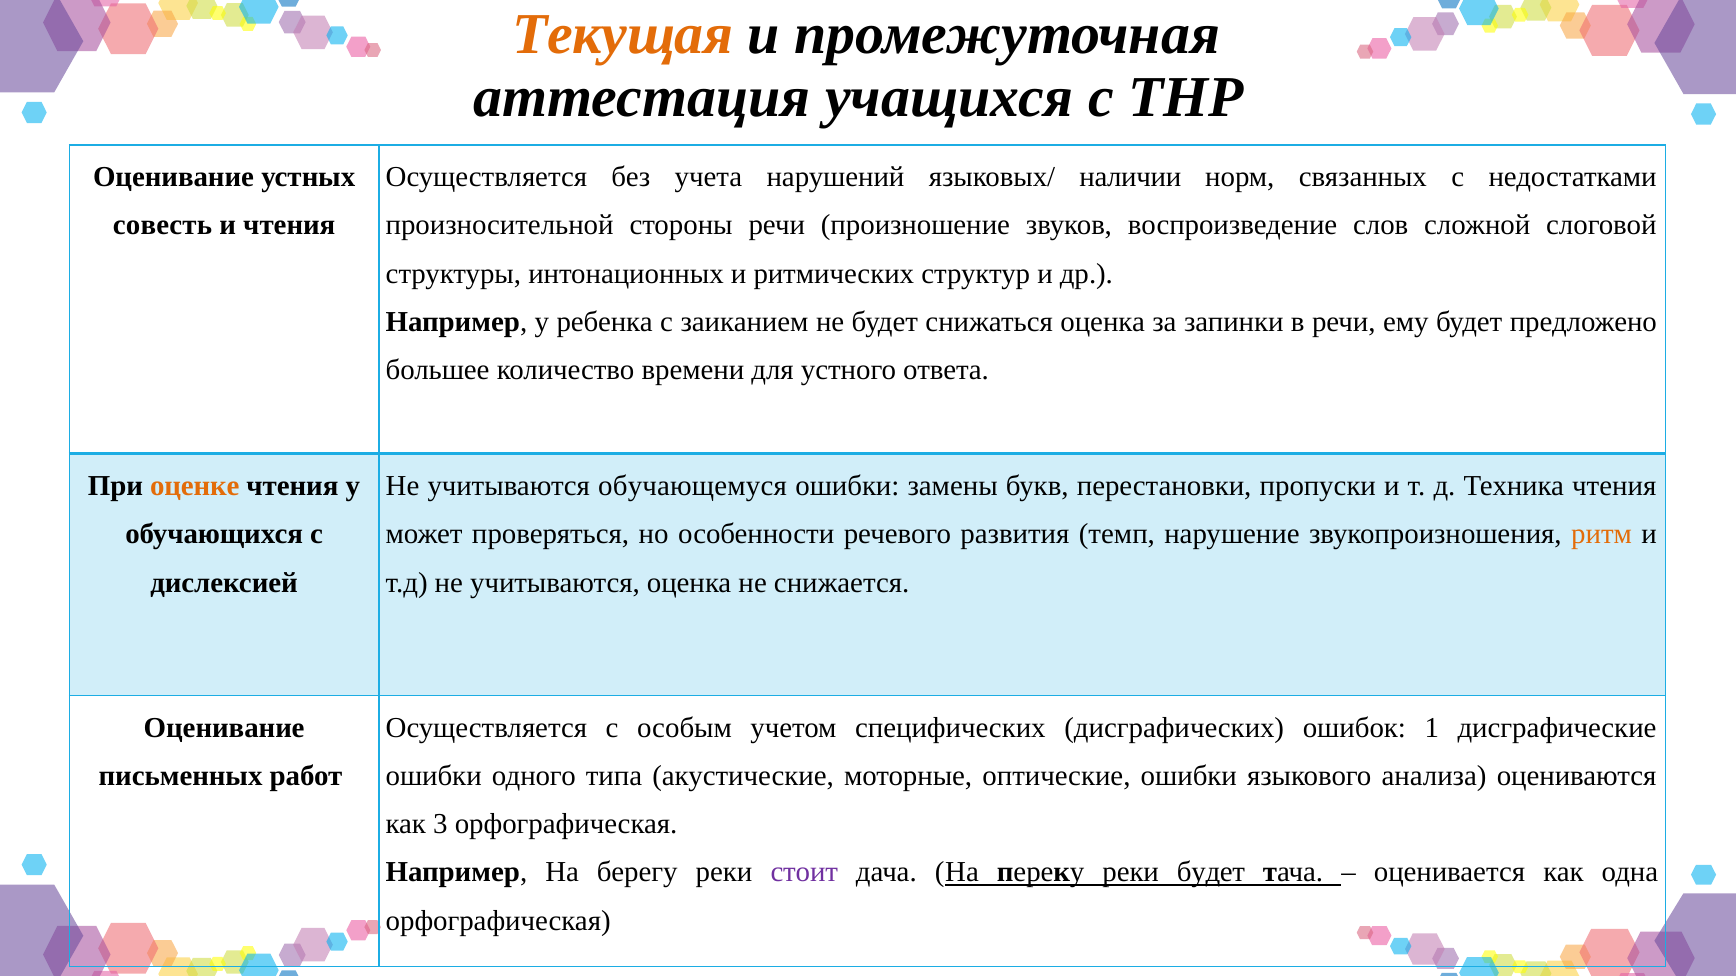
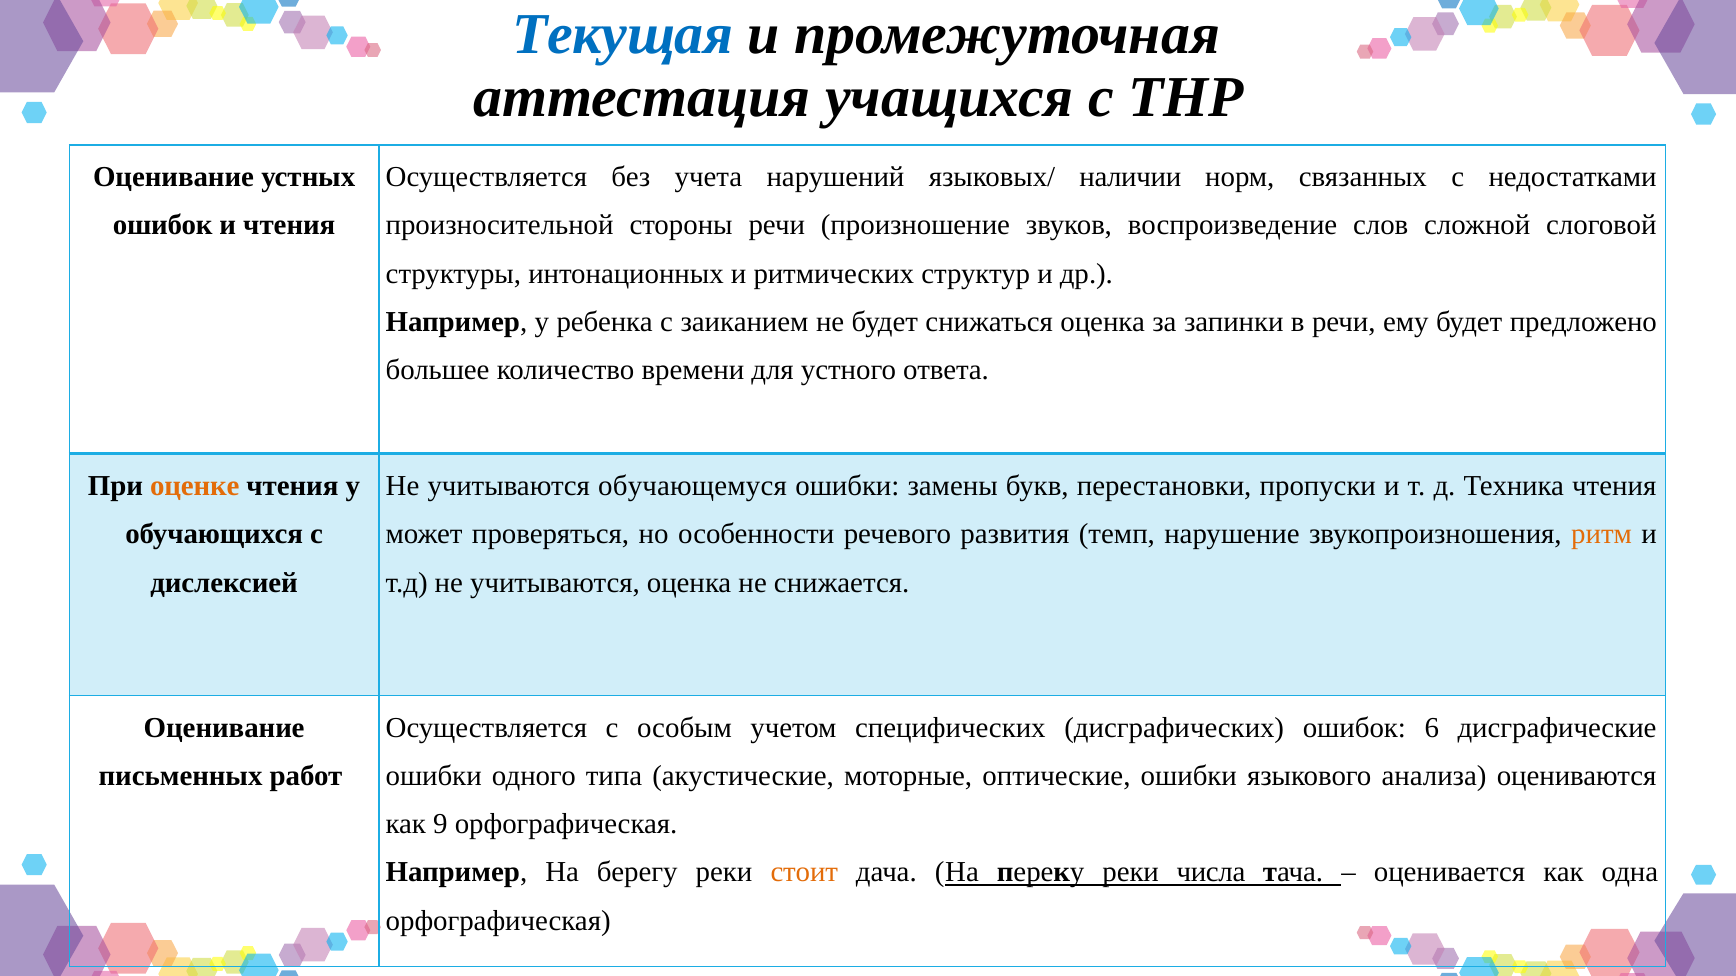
Текущая colour: orange -> blue
совесть at (162, 225): совесть -> ошибок
1: 1 -> 6
3: 3 -> 9
стоит colour: purple -> orange
реки будет: будет -> числа
